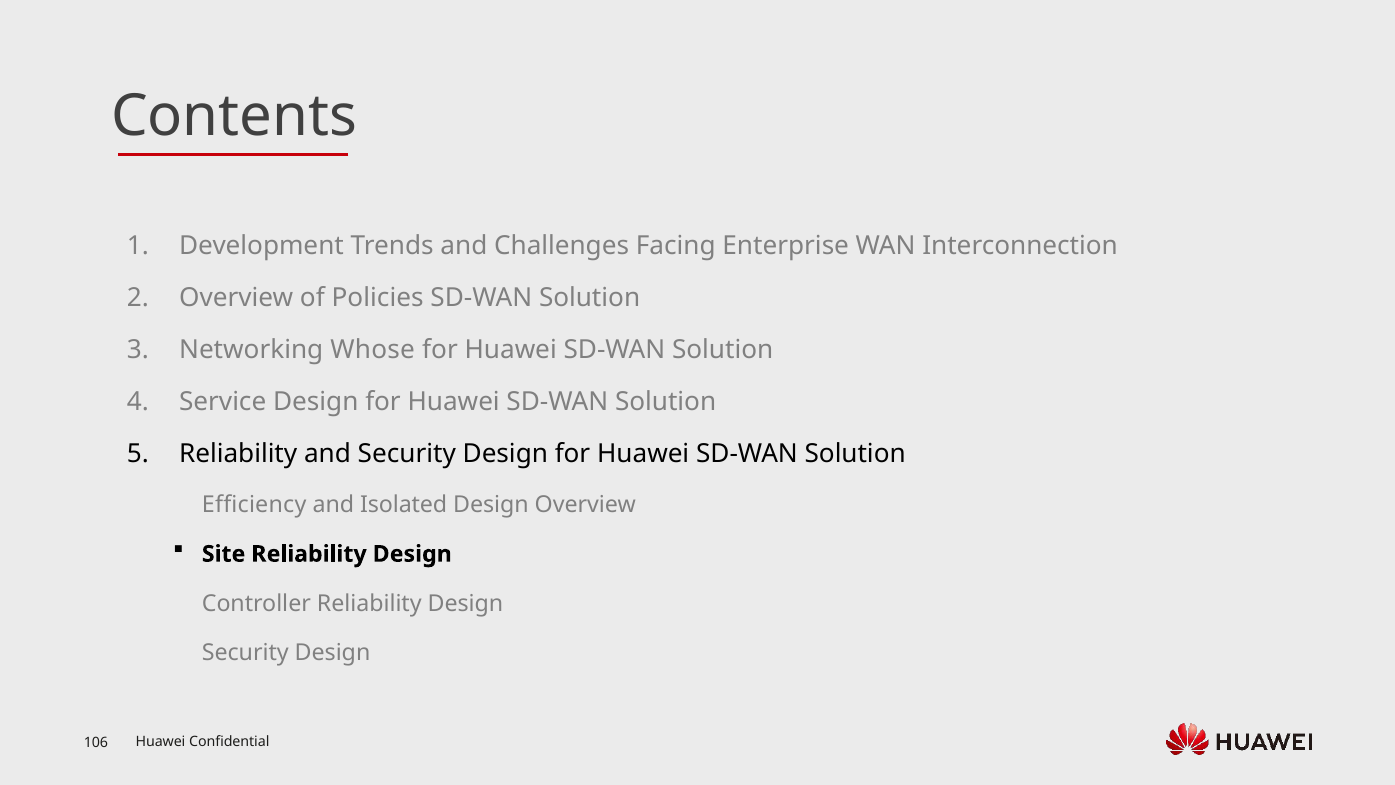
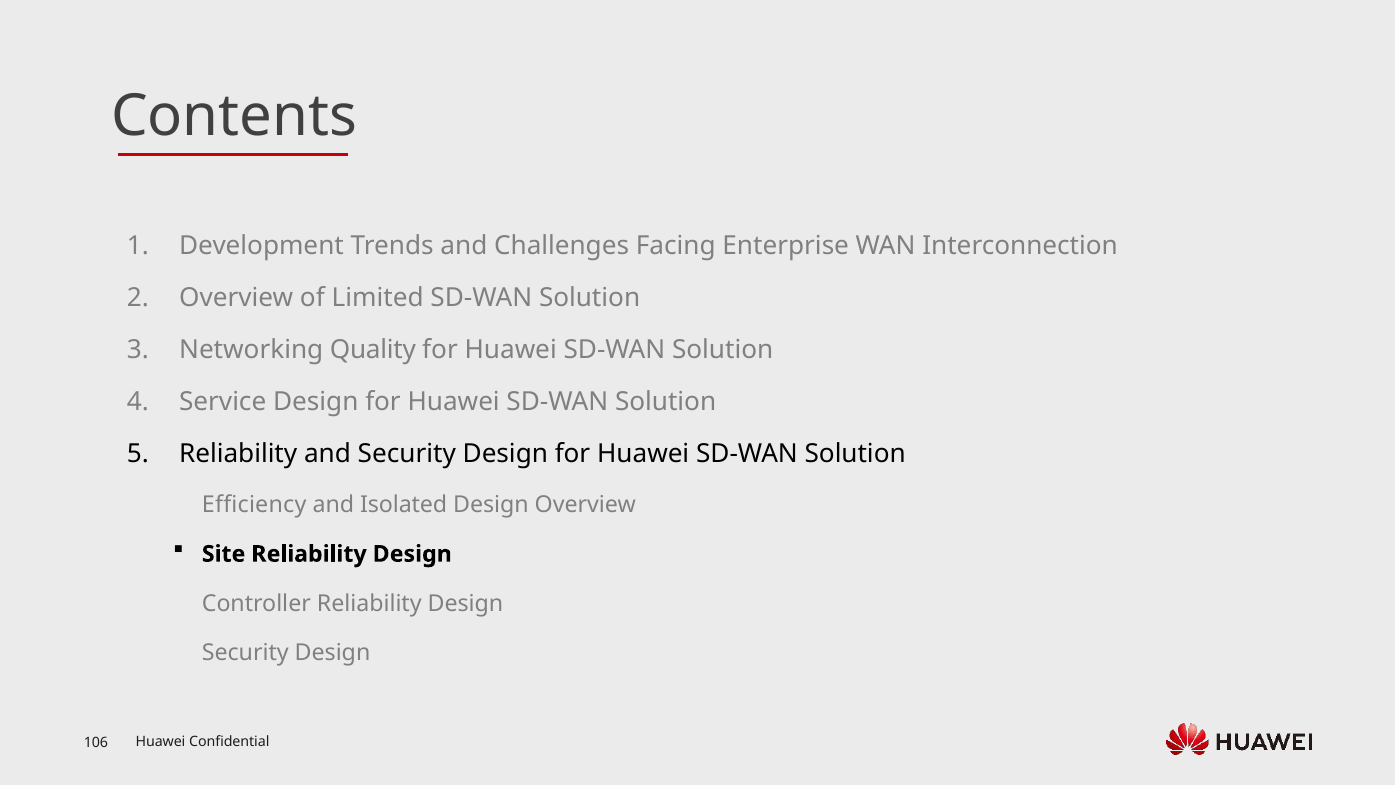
Policies: Policies -> Limited
Whose: Whose -> Quality
